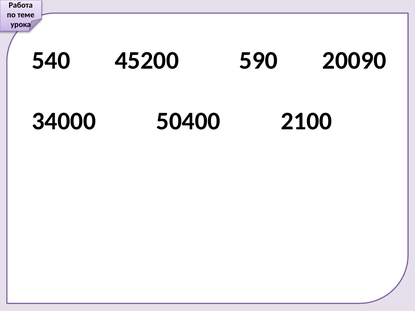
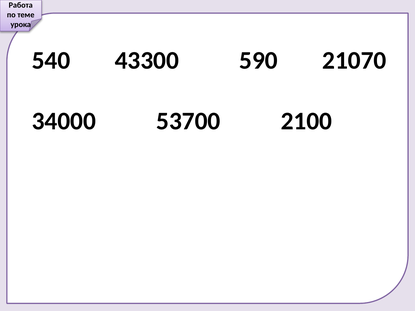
45200: 45200 -> 43300
20090: 20090 -> 21070
50400: 50400 -> 53700
